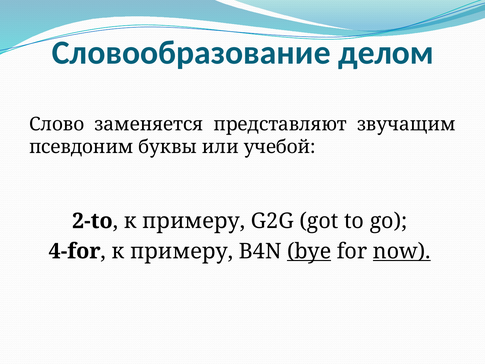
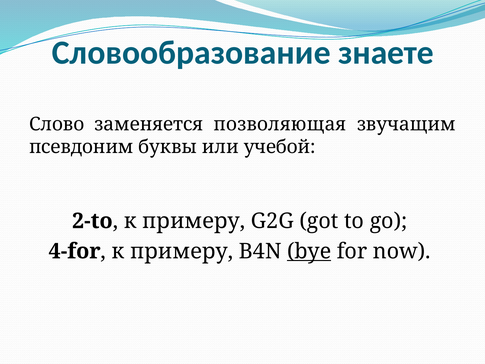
делом: делом -> знаете
представляют: представляют -> позволяющая
now underline: present -> none
